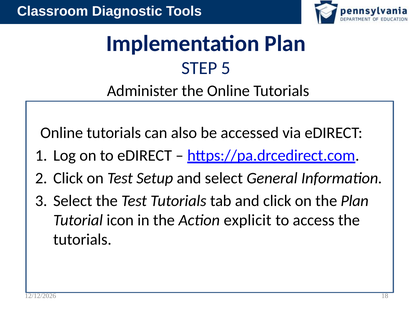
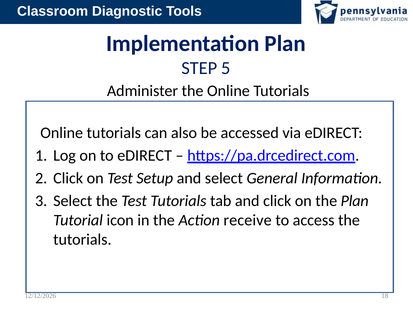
explicit: explicit -> receive
